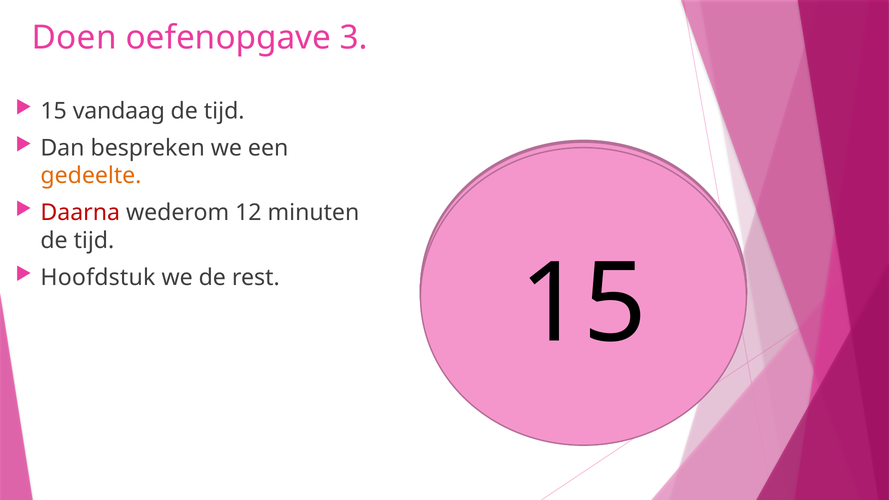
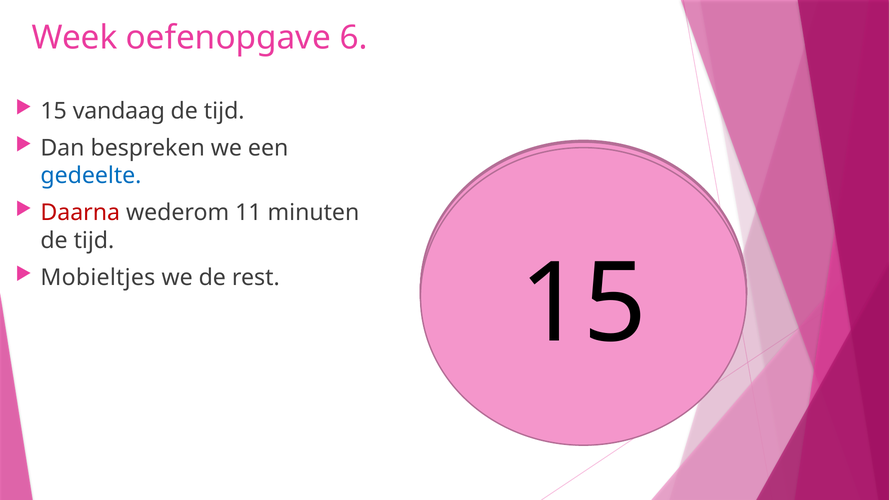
Doen: Doen -> Week
3: 3 -> 6
gedeelte colour: orange -> blue
wederom 12: 12 -> 11
Hoofdstuk: Hoofdstuk -> Mobieltjes
